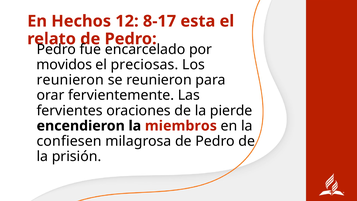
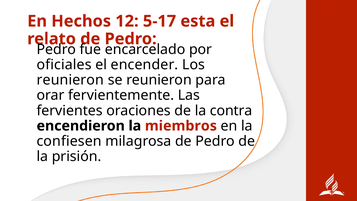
8-17: 8-17 -> 5-17
movidos: movidos -> oficiales
preciosas: preciosas -> encender
pierde: pierde -> contra
